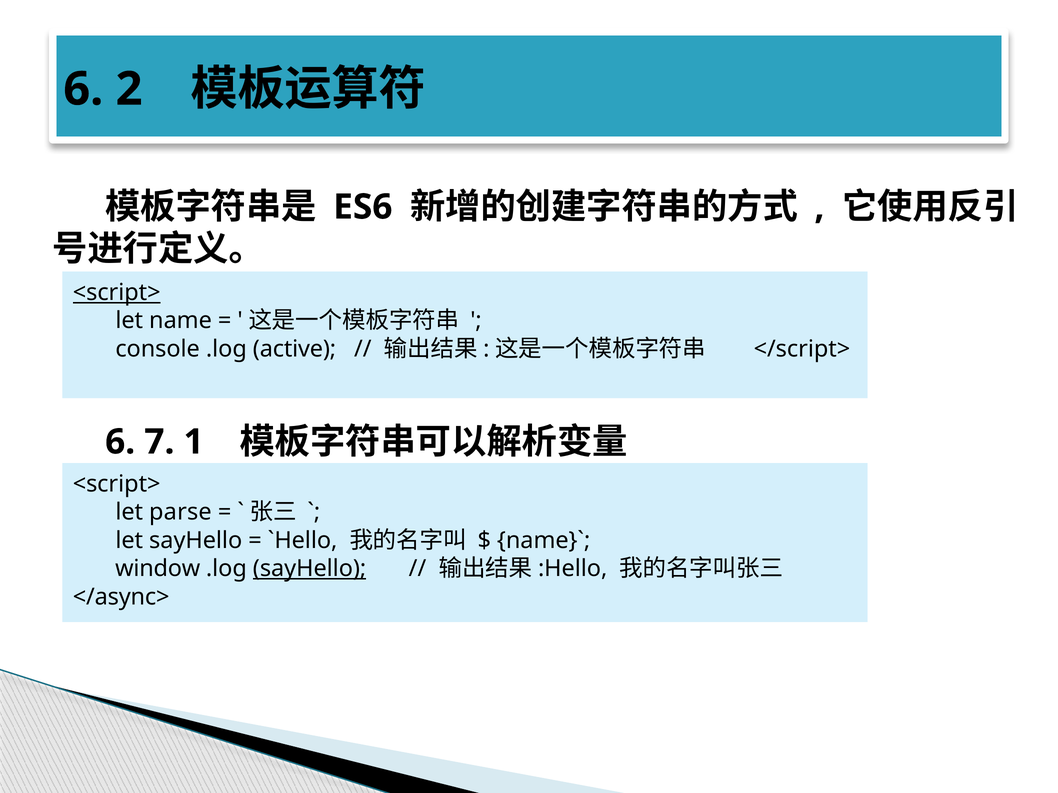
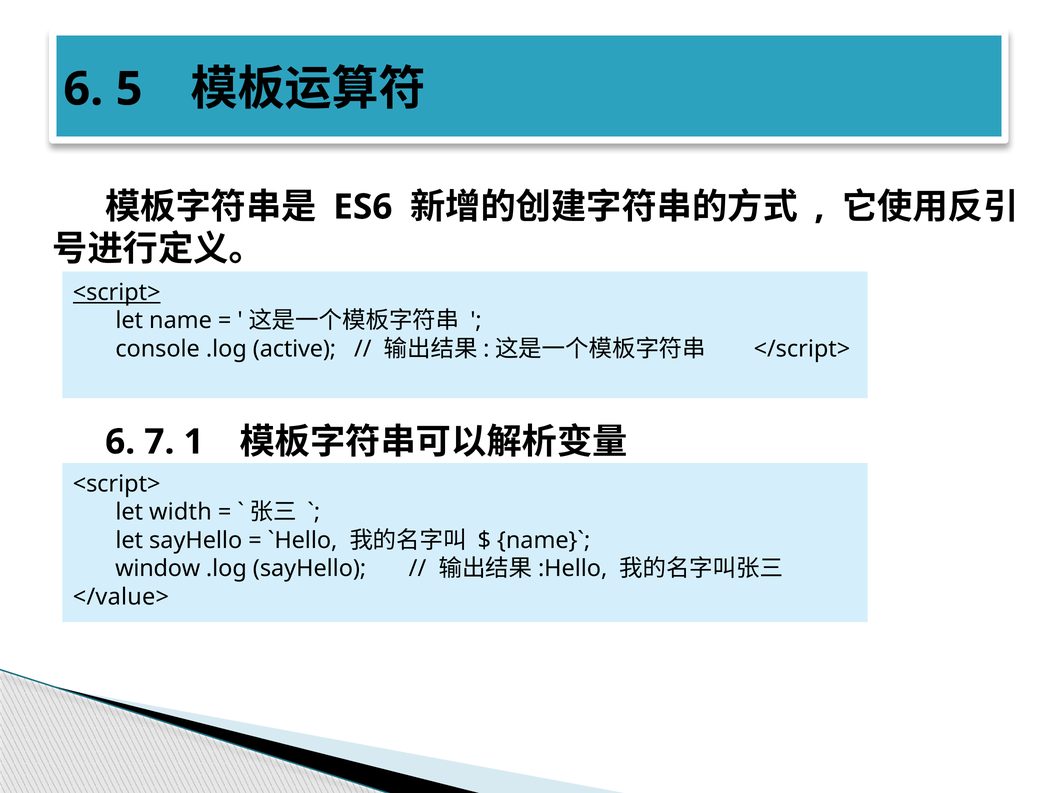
2: 2 -> 5
parse: parse -> width
sayHello at (310, 569) underline: present -> none
</async>: </async> -> </value>
